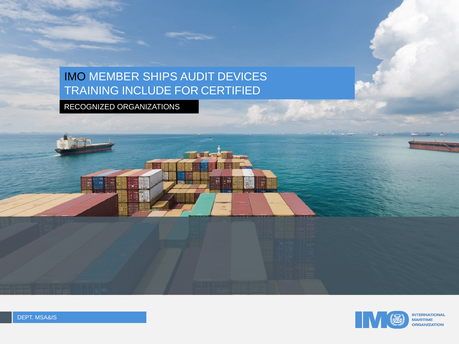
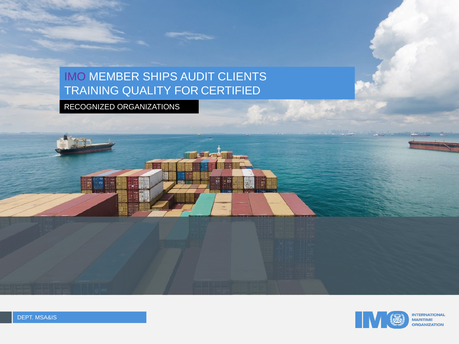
IMO colour: black -> purple
DEVICES: DEVICES -> CLIENTS
INCLUDE: INCLUDE -> QUALITY
